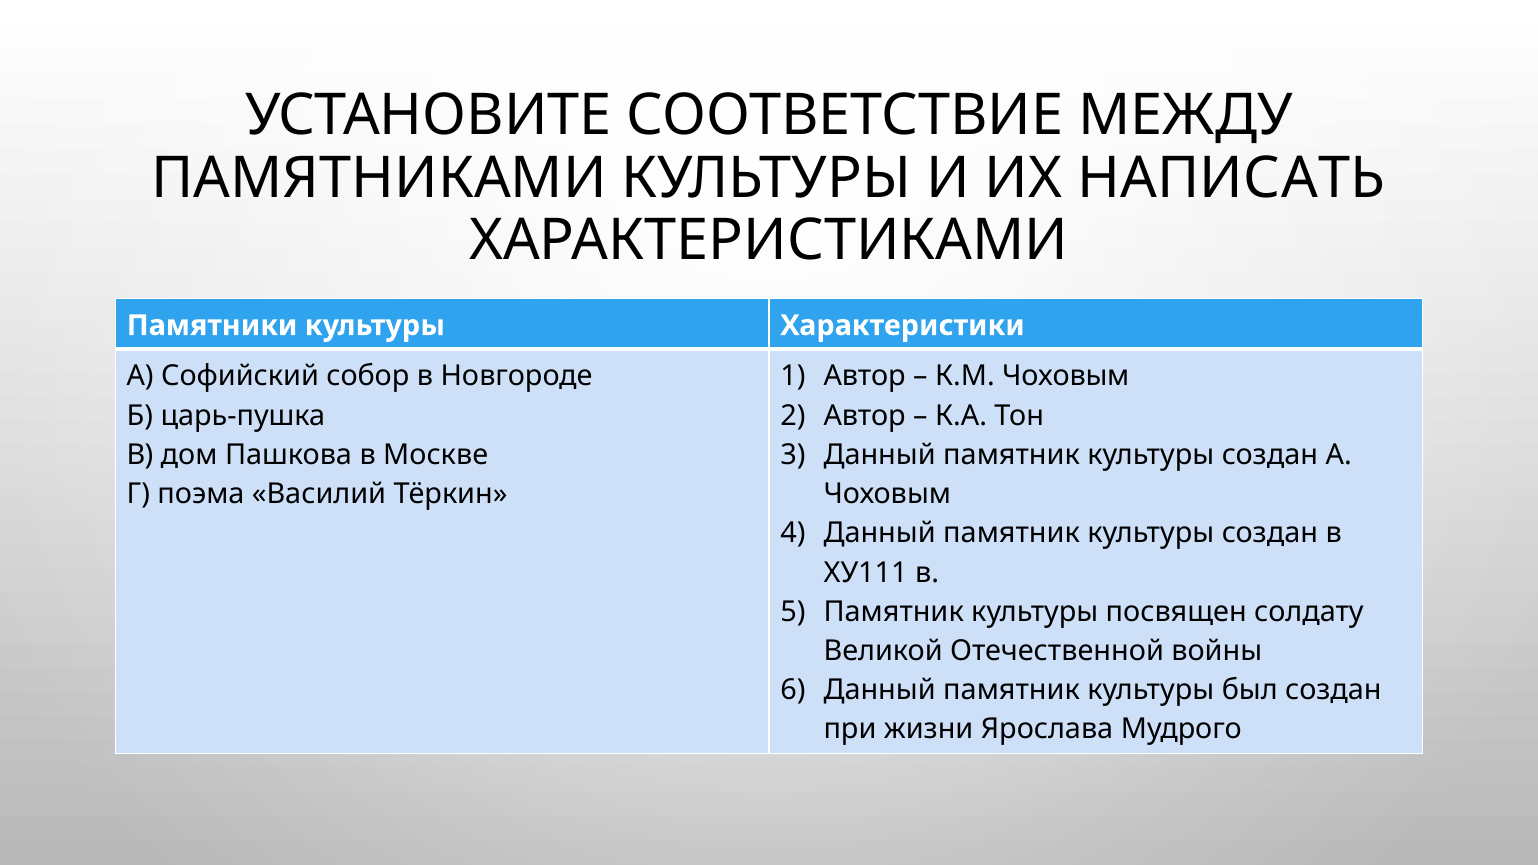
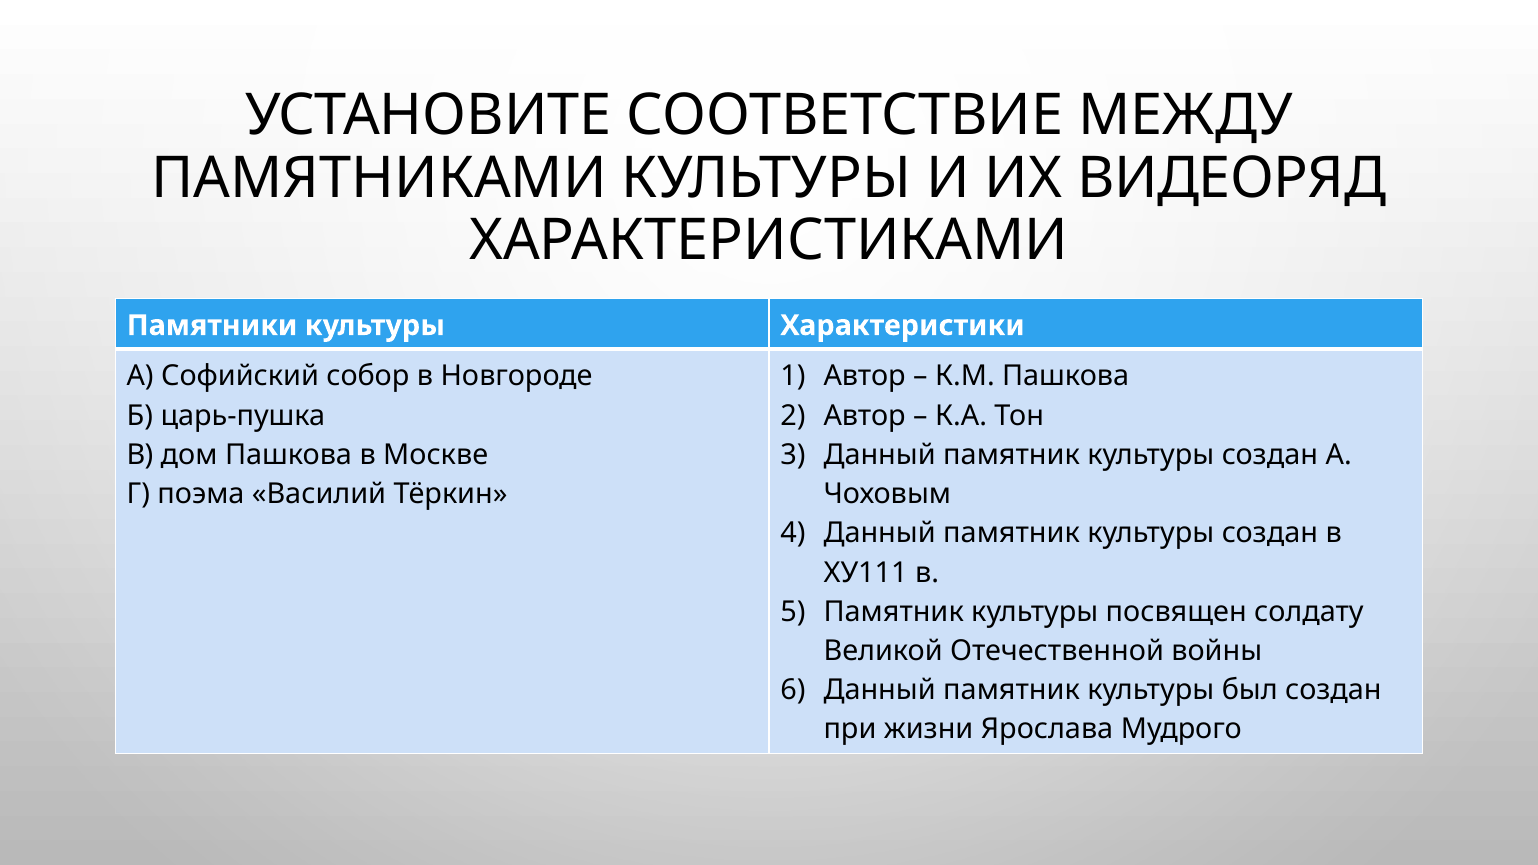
НАПИСАТЬ: НАПИСАТЬ -> ВИДЕОРЯД
К.М Чоховым: Чоховым -> Пашкова
